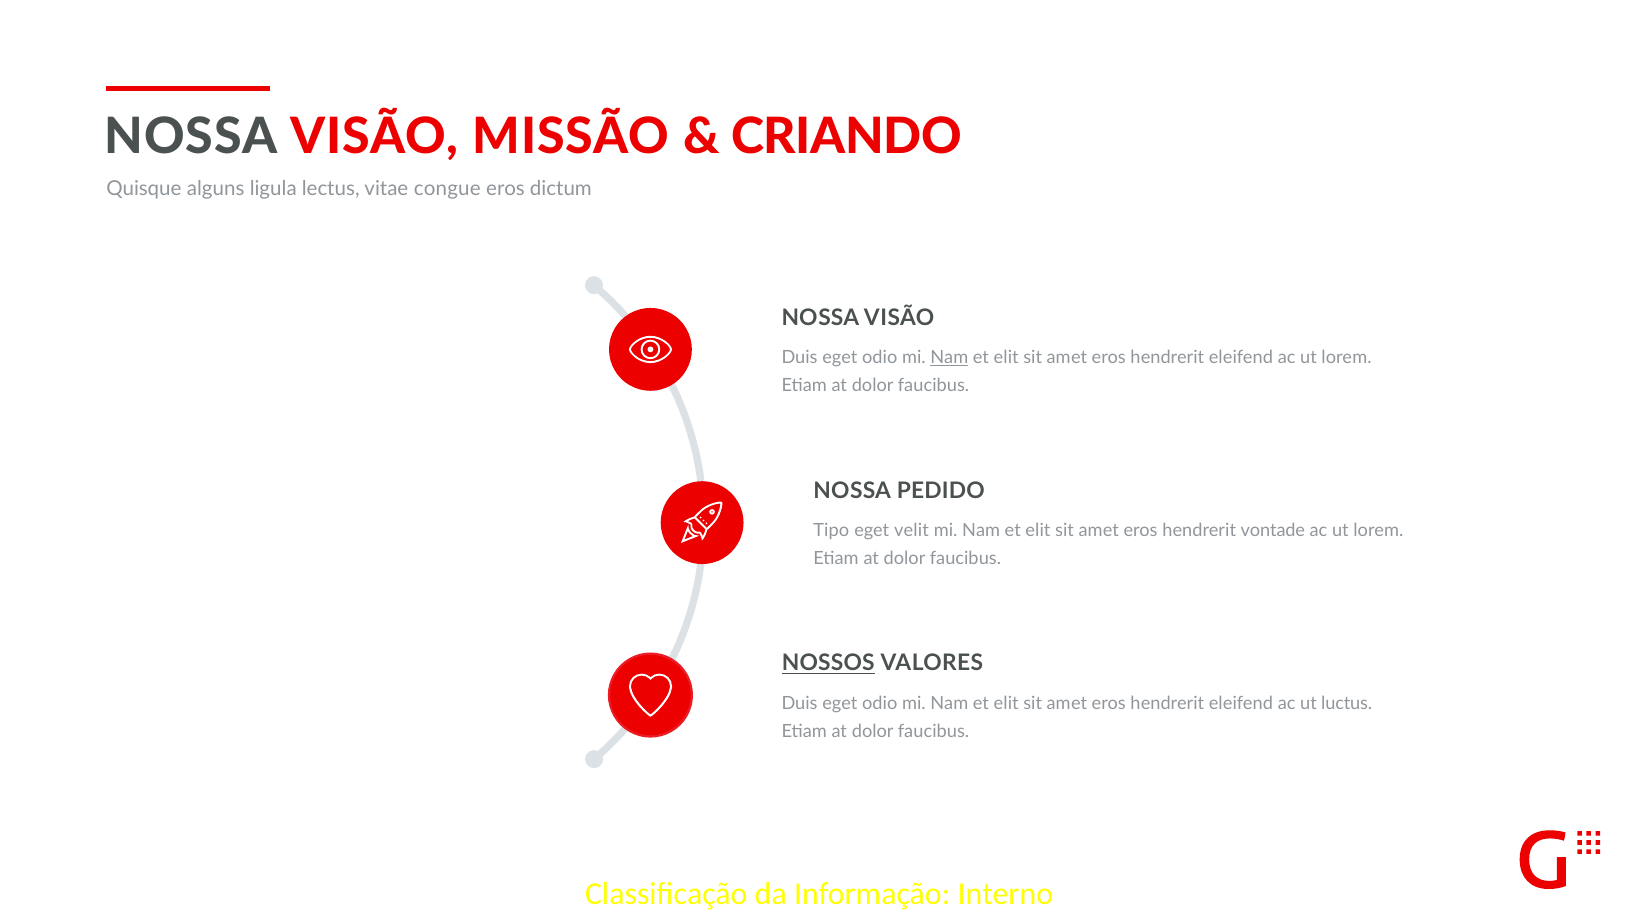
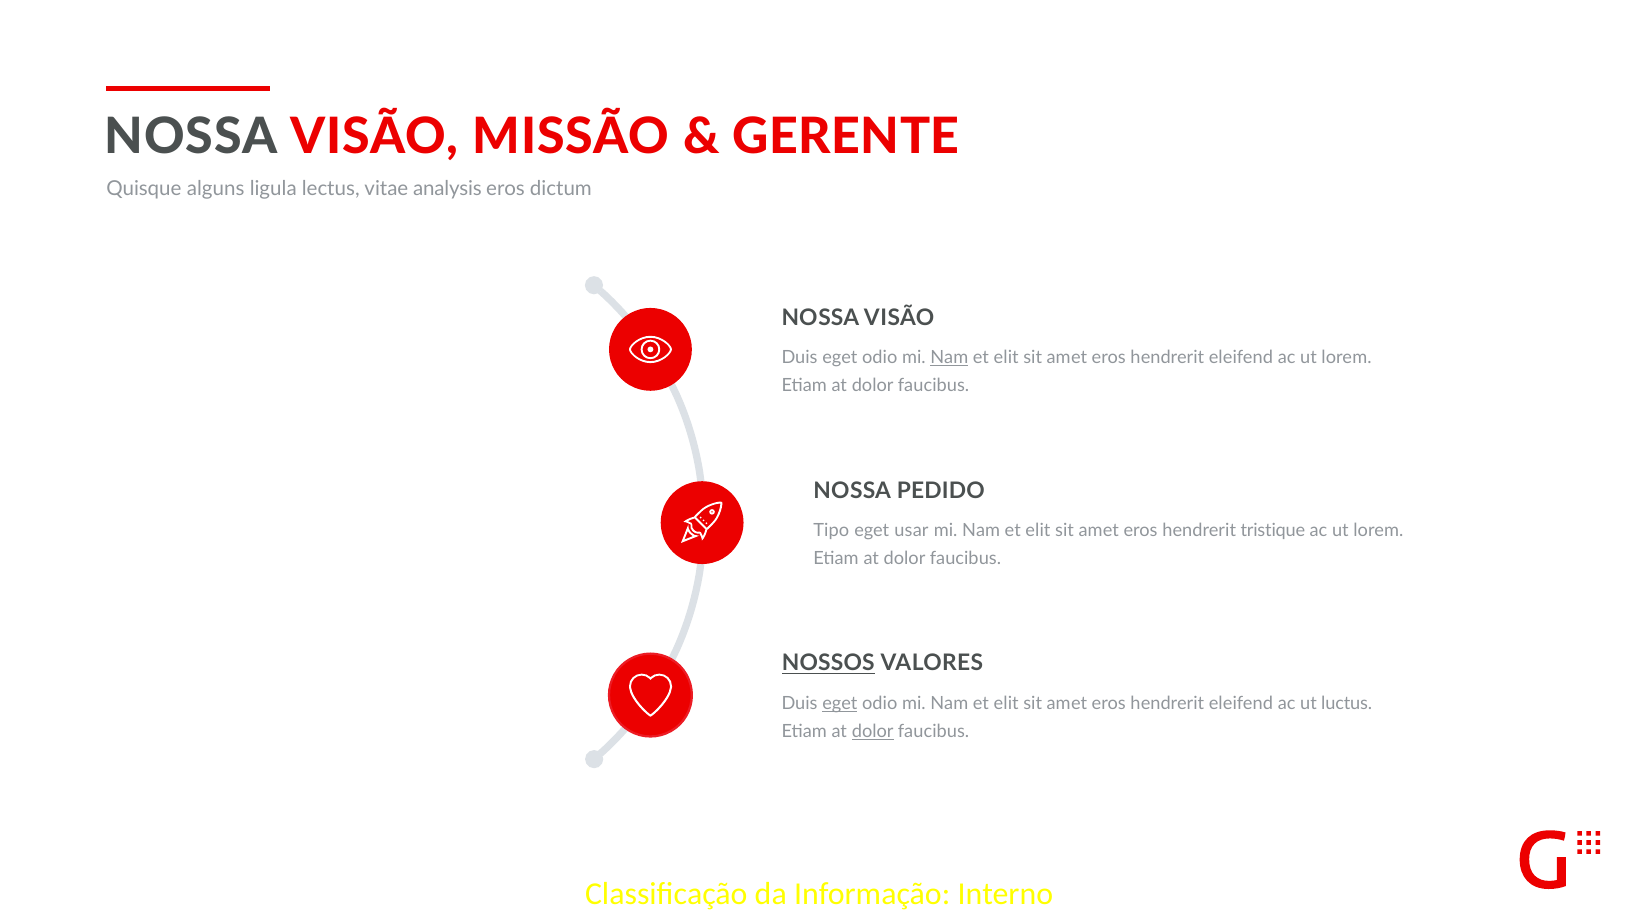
CRIANDO: CRIANDO -> GERENTE
congue: congue -> analysis
velit: velit -> usar
vontade: vontade -> tristique
eget at (840, 703) underline: none -> present
dolor at (873, 732) underline: none -> present
